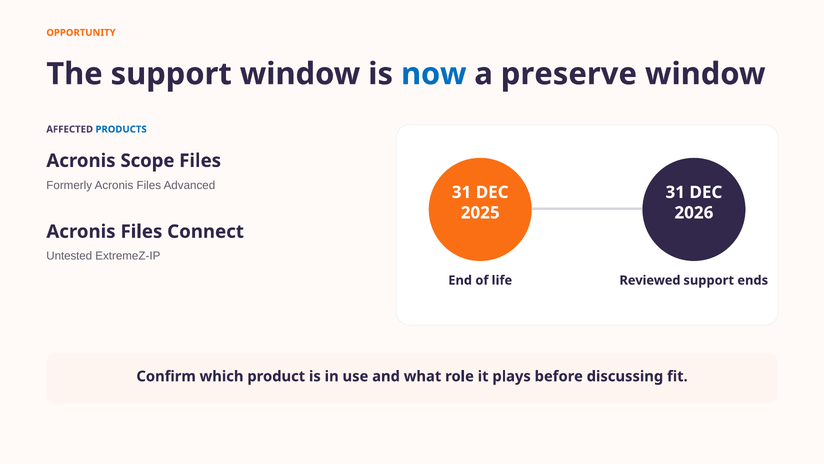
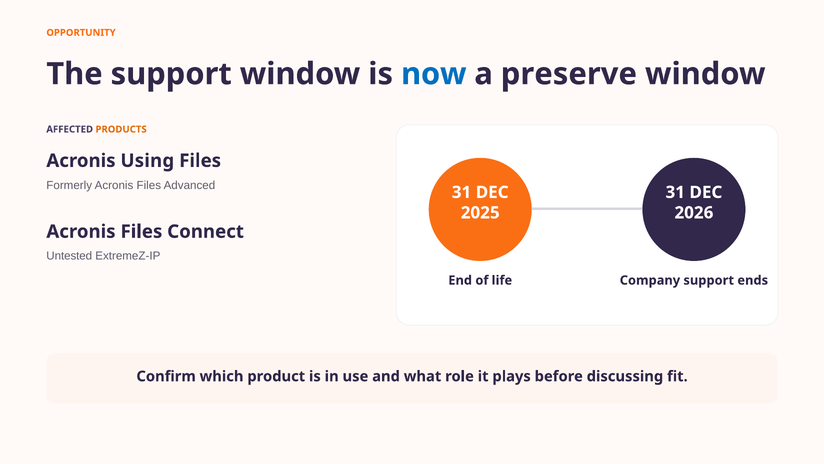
PRODUCTS colour: blue -> orange
Scope: Scope -> Using
Reviewed: Reviewed -> Company
